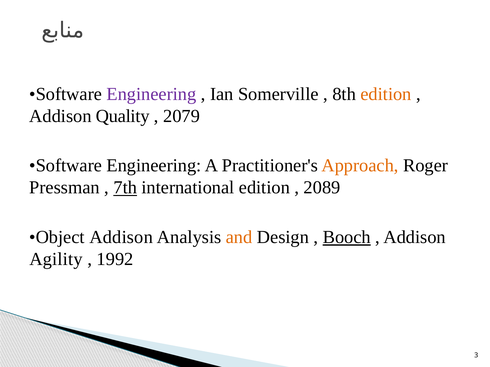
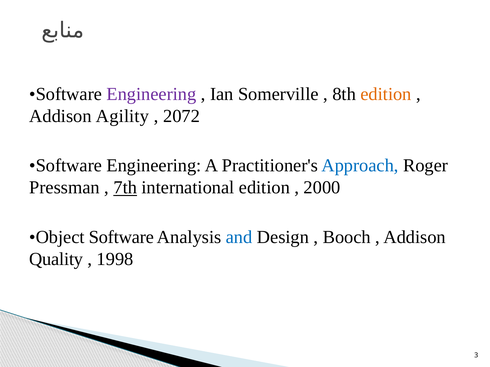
Quality: Quality -> Agility
2079: 2079 -> 2072
Approach colour: orange -> blue
2089: 2089 -> 2000
Object Addison: Addison -> Software
and colour: orange -> blue
Booch underline: present -> none
Agility: Agility -> Quality
1992: 1992 -> 1998
